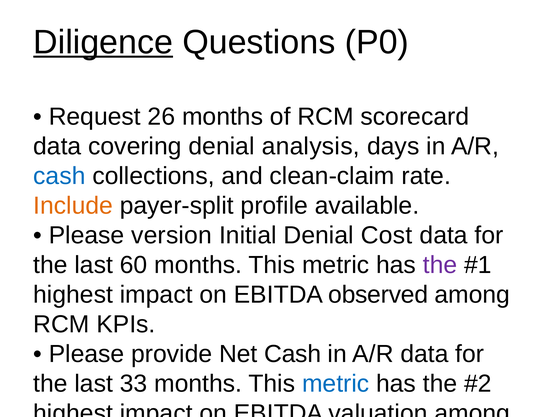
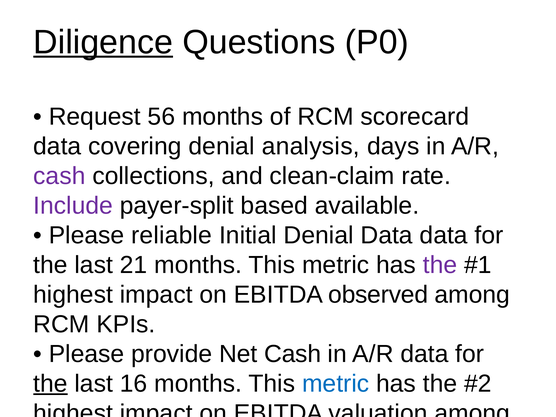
26: 26 -> 56
cash at (59, 176) colour: blue -> purple
Include colour: orange -> purple
profile: profile -> based
version: version -> reliable
Denial Cost: Cost -> Data
60: 60 -> 21
the at (50, 384) underline: none -> present
33: 33 -> 16
